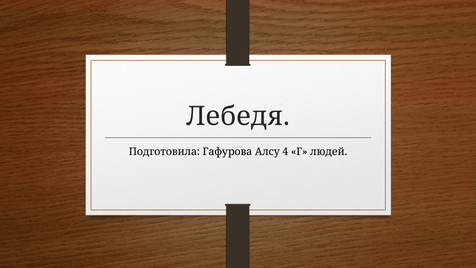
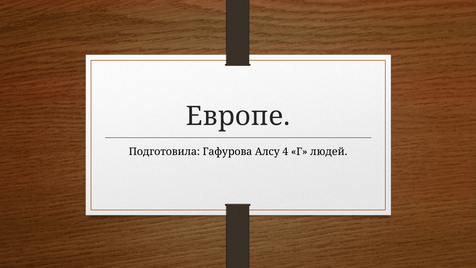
Лебедя: Лебедя -> Европе
